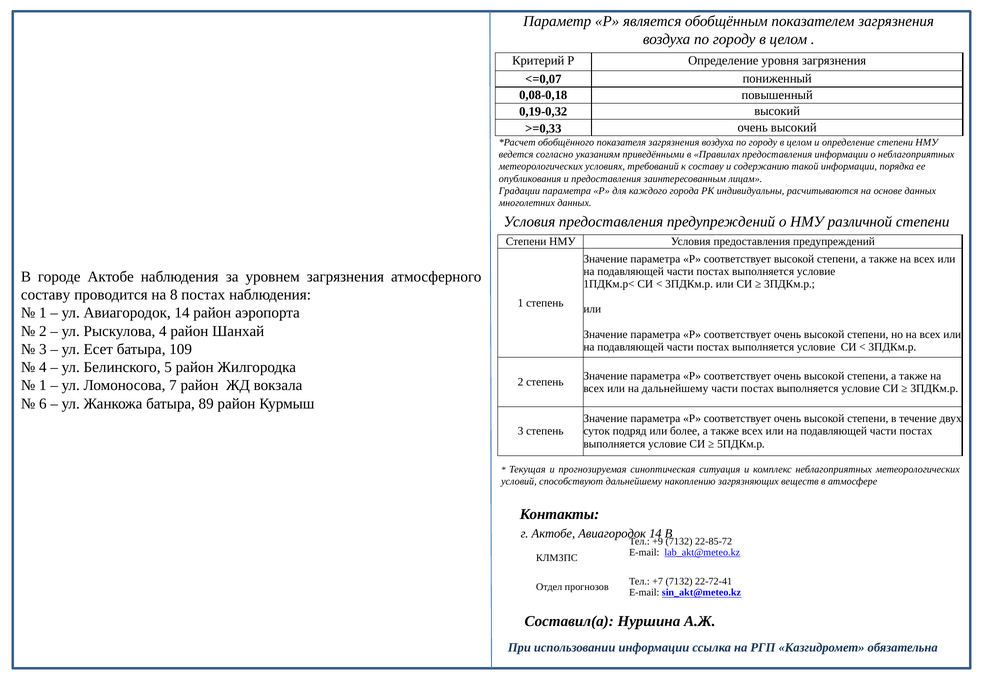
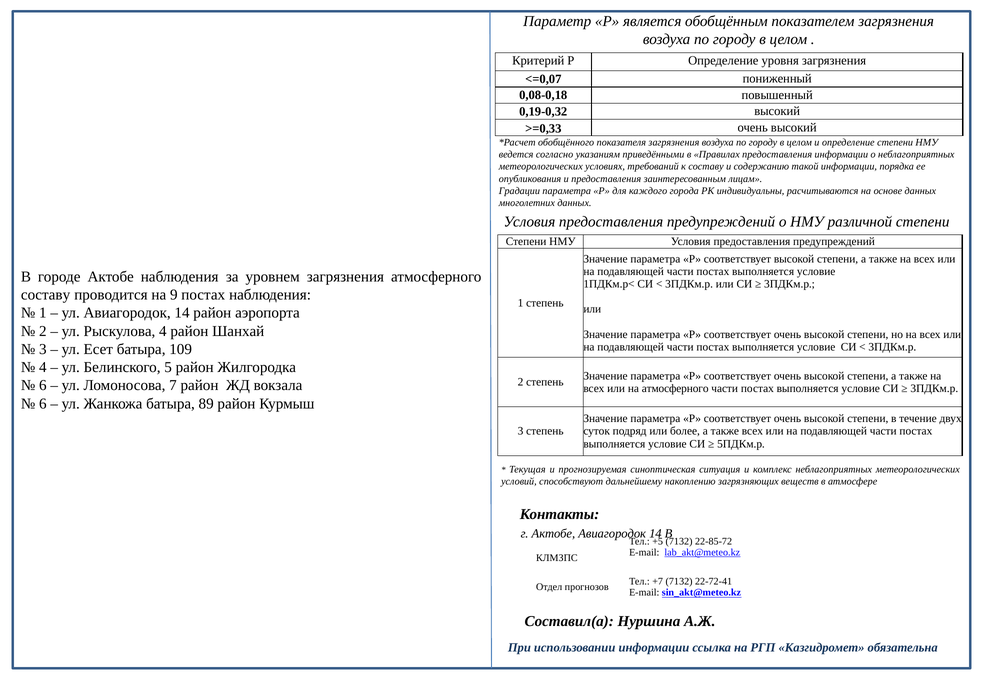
8: 8 -> 9
1 at (43, 386): 1 -> 6
на дальнейшему: дальнейшему -> атмосферного
+9: +9 -> +5
